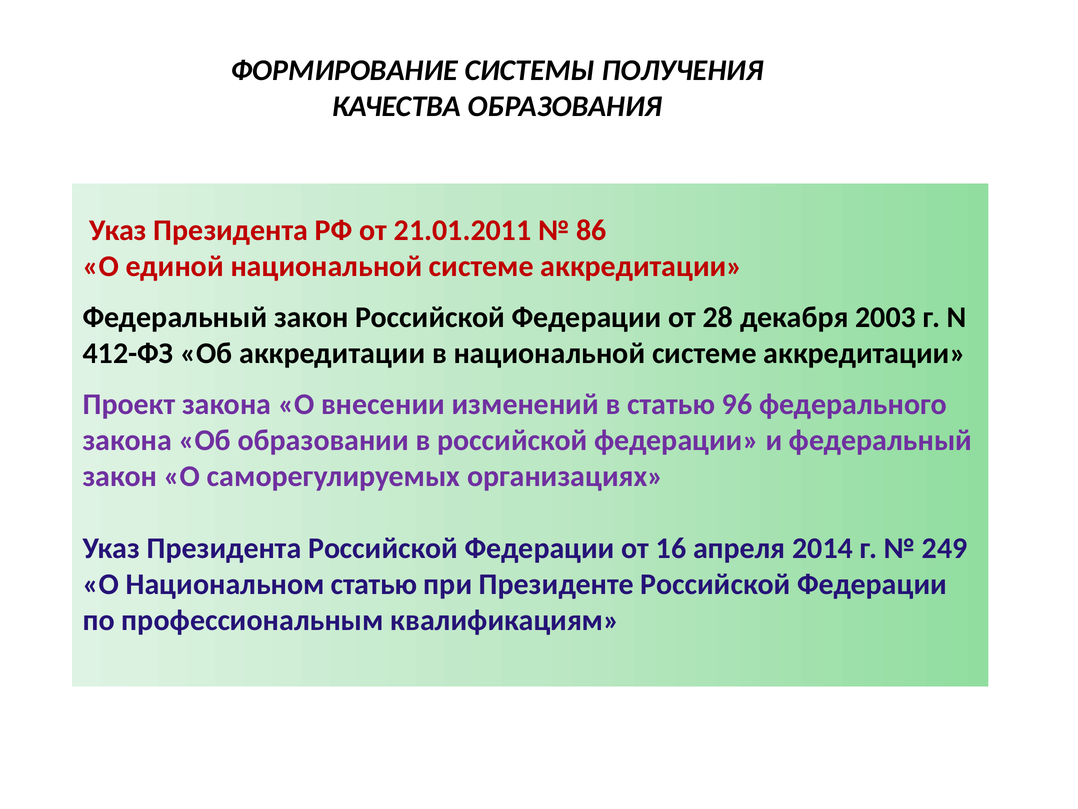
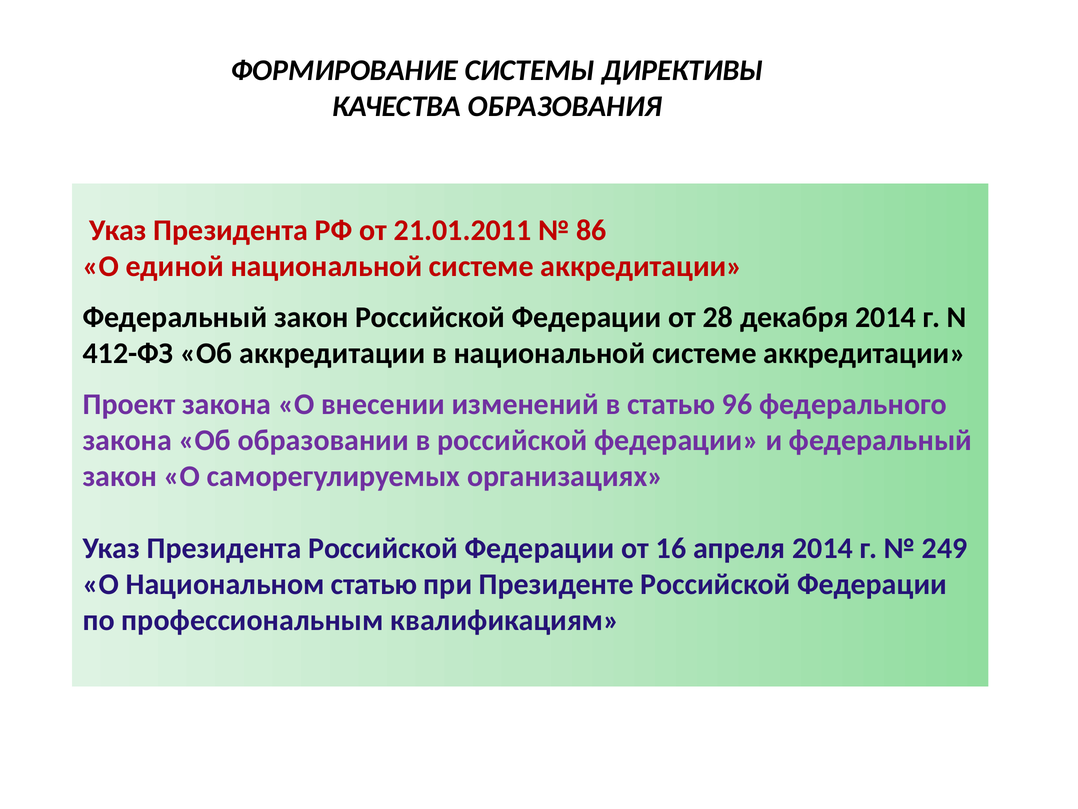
ПОЛУЧЕНИЯ: ПОЛУЧЕНИЯ -> ДИРЕКТИВЫ
декабря 2003: 2003 -> 2014
